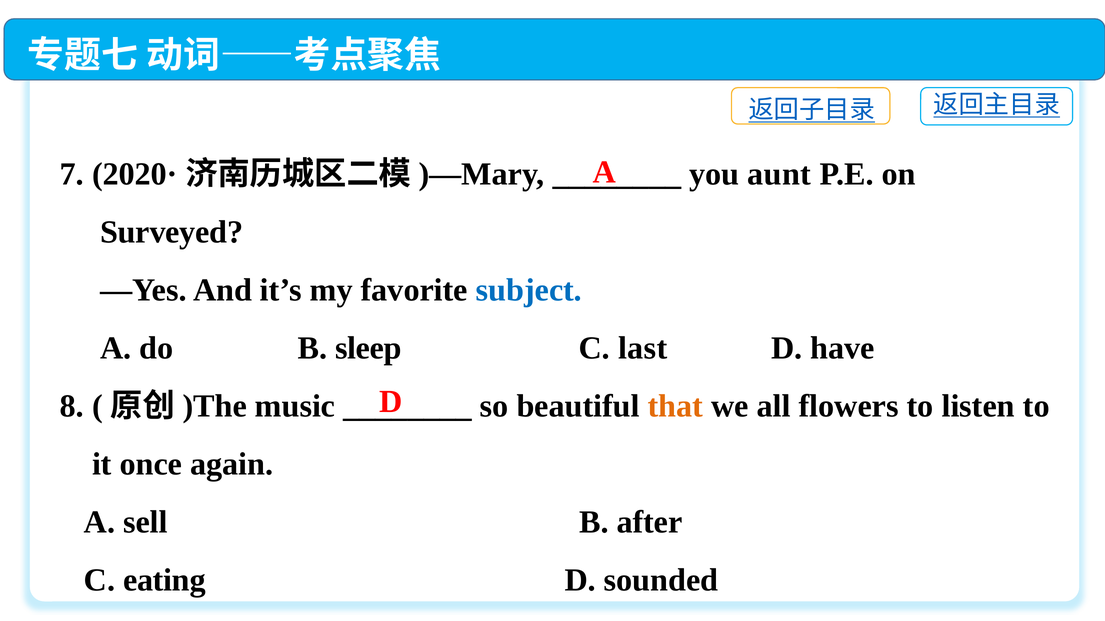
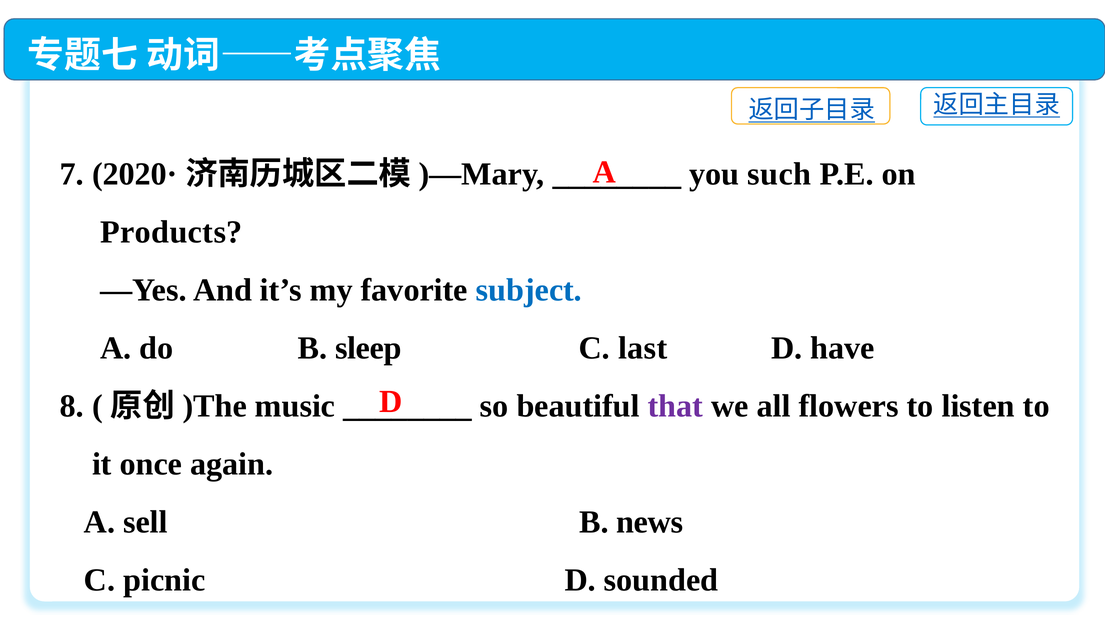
aunt: aunt -> such
Surveyed: Surveyed -> Products
that colour: orange -> purple
after: after -> news
eating: eating -> picnic
